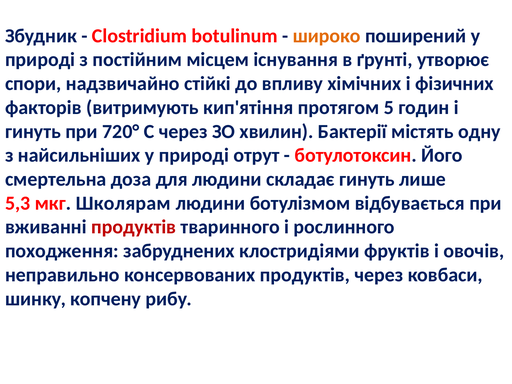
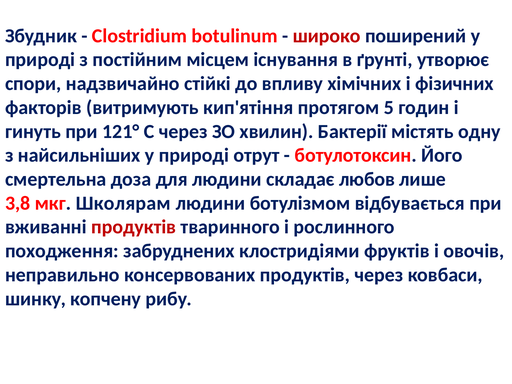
широко colour: orange -> red
720°: 720° -> 121°
складає гинуть: гинуть -> любов
5,3: 5,3 -> 3,8
